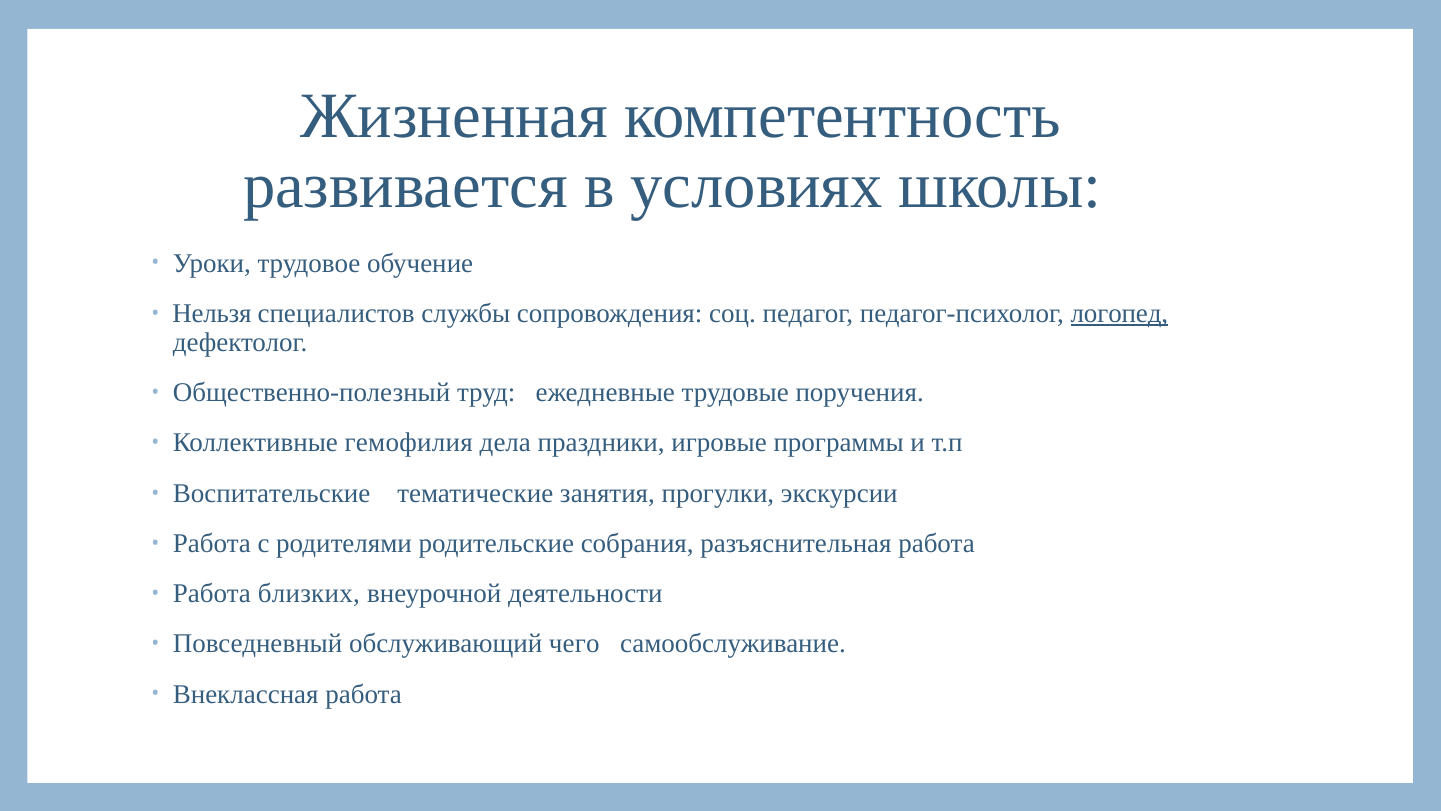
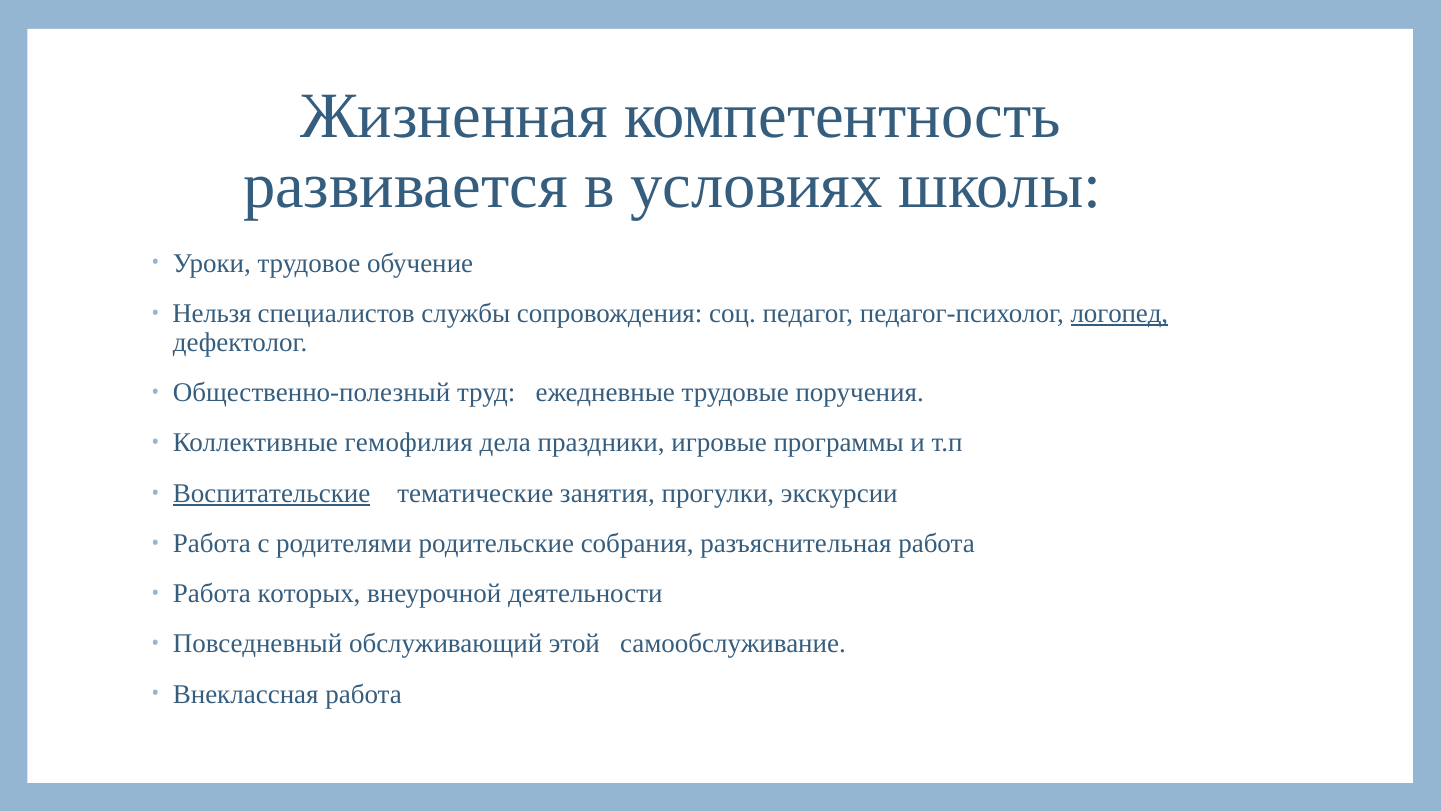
Воспитательские underline: none -> present
близких: близких -> которых
чего: чего -> этой
